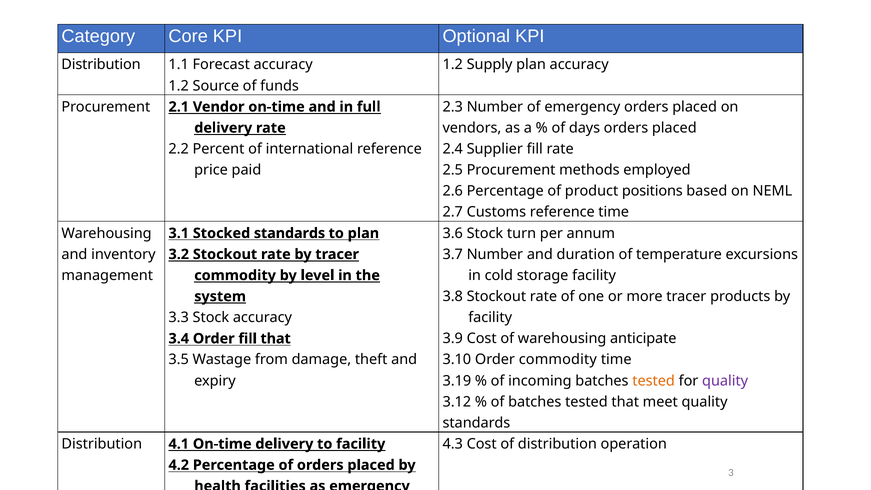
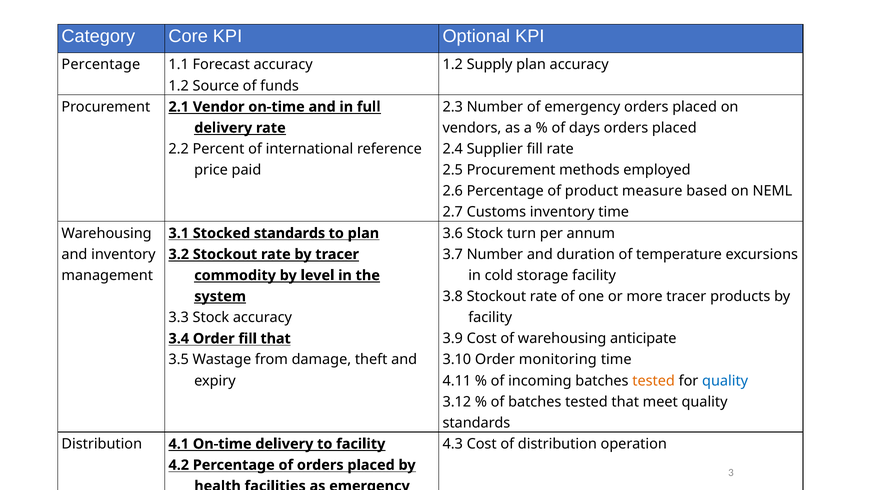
Distribution at (101, 65): Distribution -> Percentage
product positions: positions -> measure
Customs reference: reference -> inventory
Order commodity: commodity -> monitoring
3.19: 3.19 -> 4.11
quality at (725, 381) colour: purple -> blue
